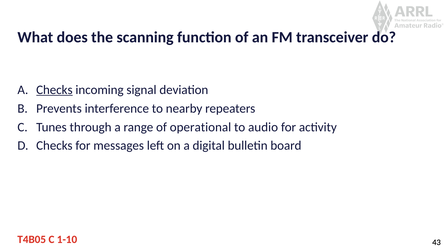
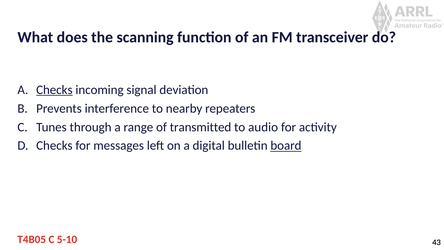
operational: operational -> transmitted
board underline: none -> present
1-10: 1-10 -> 5-10
